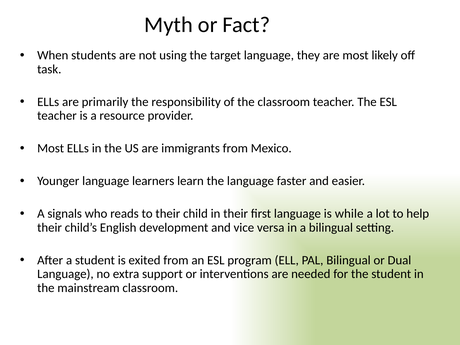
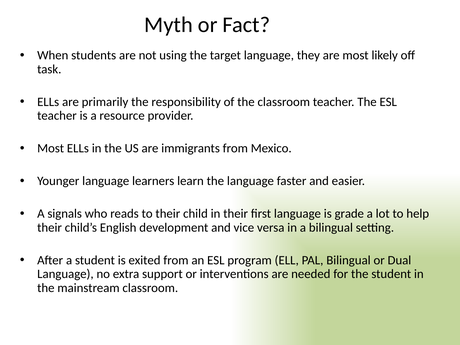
while: while -> grade
